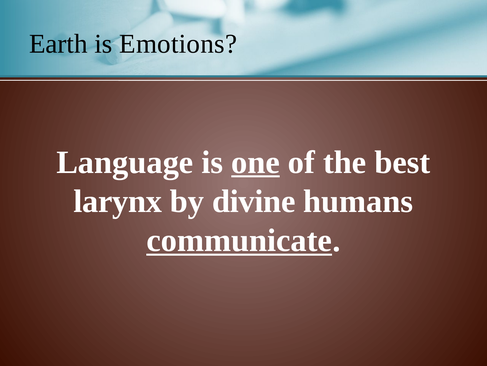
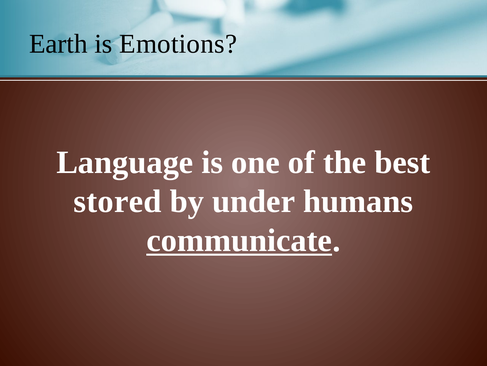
one underline: present -> none
larynx: larynx -> stored
divine: divine -> under
